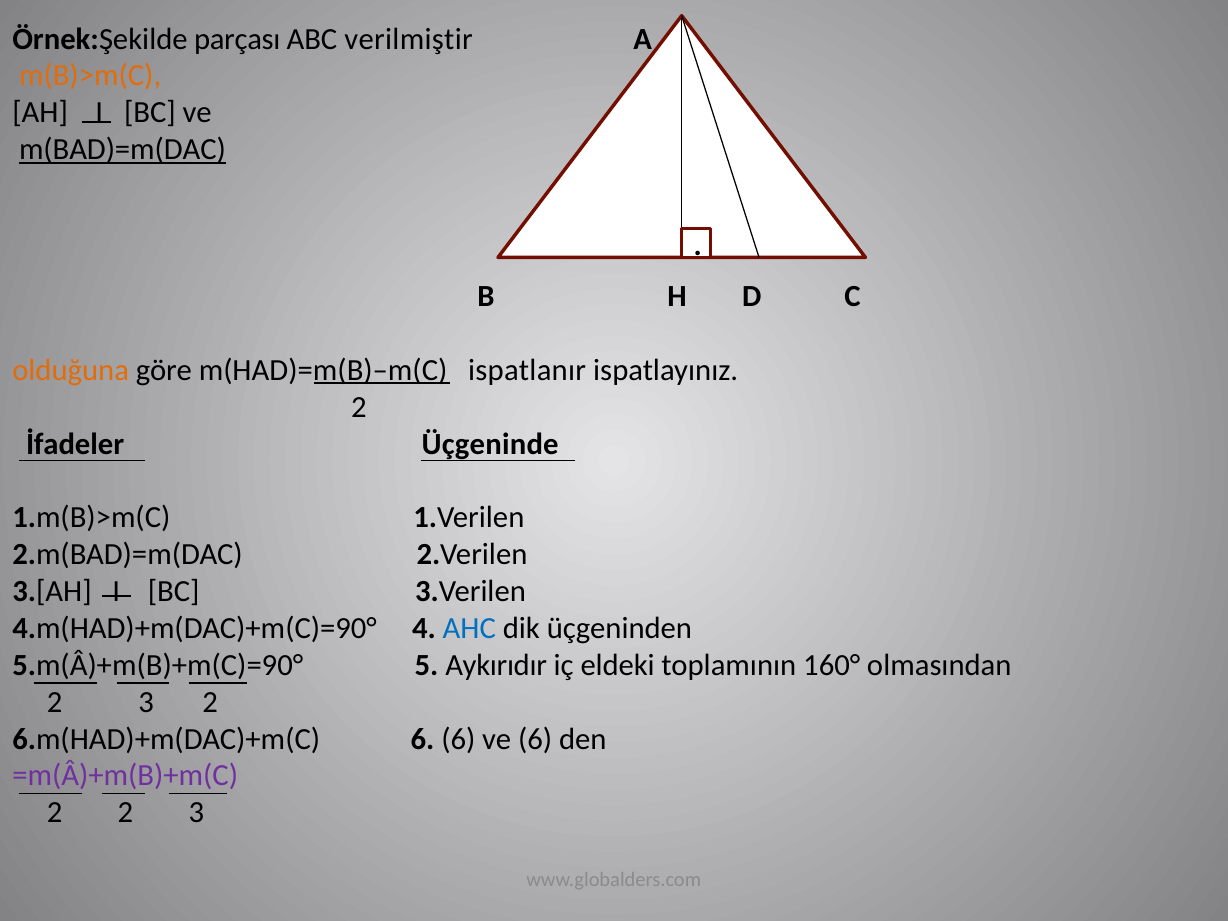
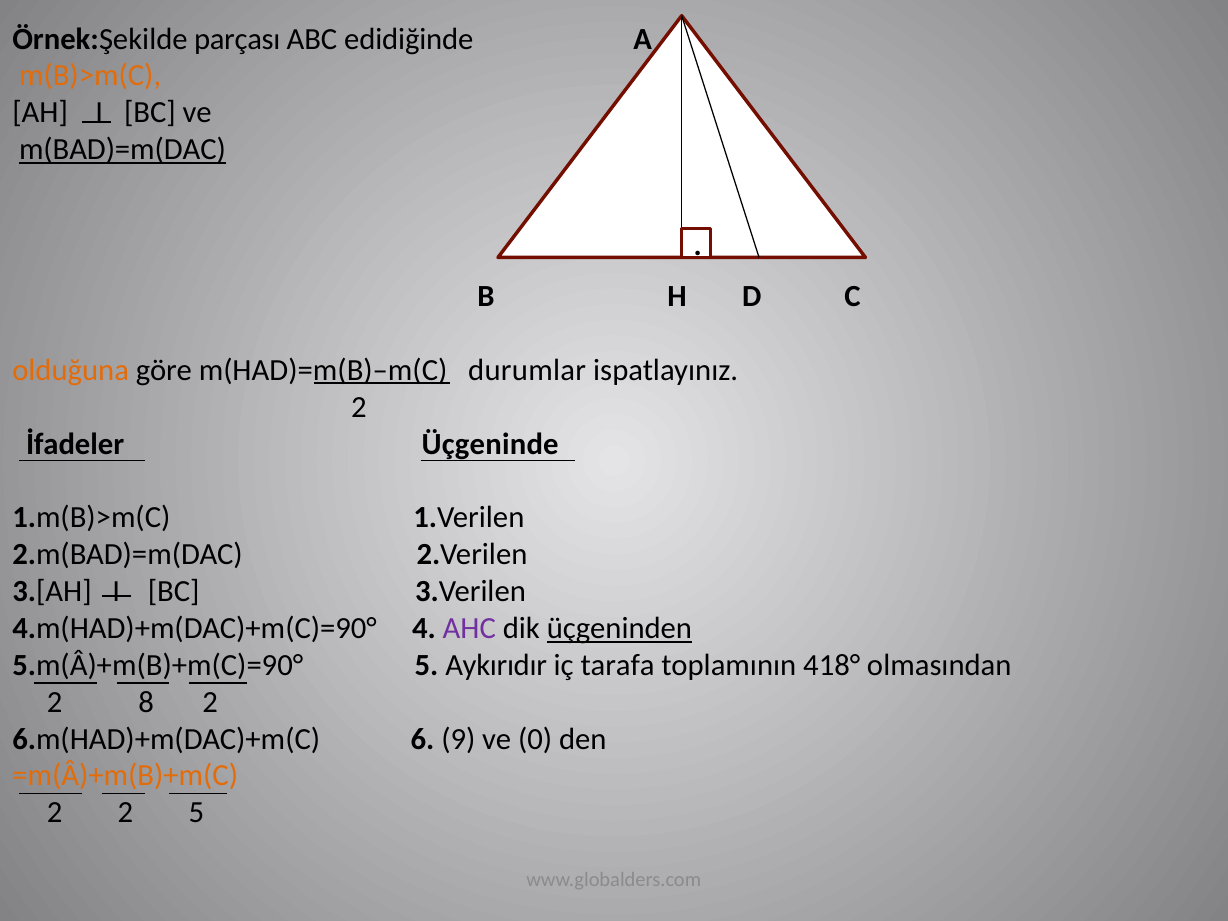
verilmiştir: verilmiştir -> edidiğinde
ispatlanır: ispatlanır -> durumlar
AHC colour: blue -> purple
üçgeninden underline: none -> present
eldeki: eldeki -> tarafa
160°: 160° -> 418°
3 at (146, 702): 3 -> 8
6 6: 6 -> 9
ve 6: 6 -> 0
=m(Â)+m(B)+m(C colour: purple -> orange
2 2 3: 3 -> 5
